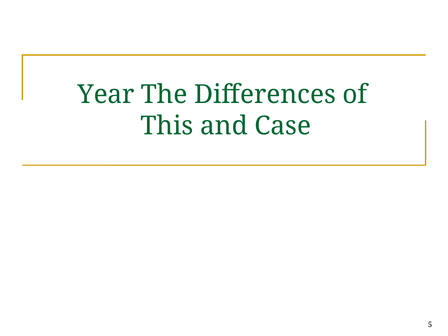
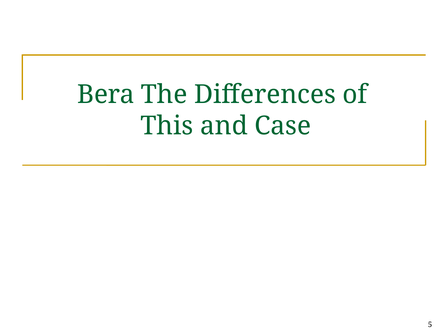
Year: Year -> Bera
